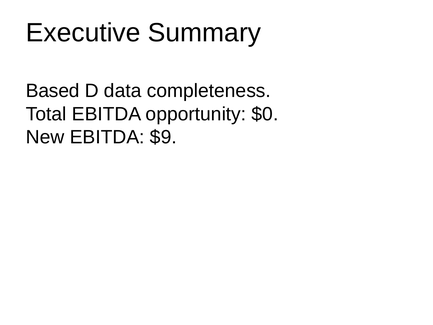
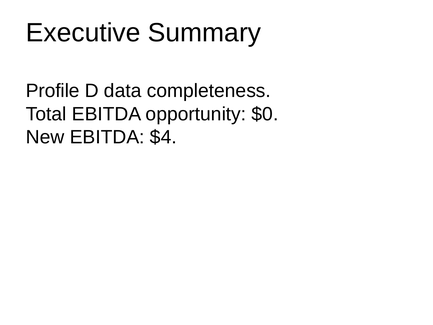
Based: Based -> Profile
$9: $9 -> $4
